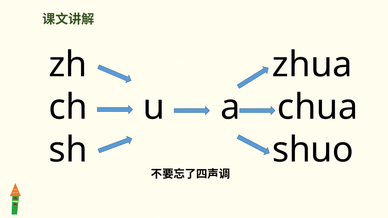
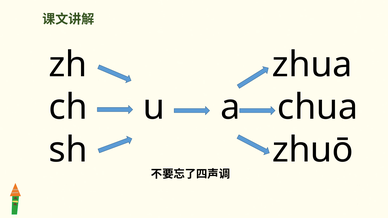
shuo: shuo -> zhuō
